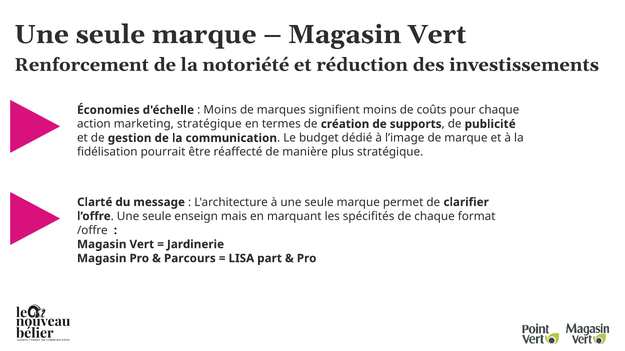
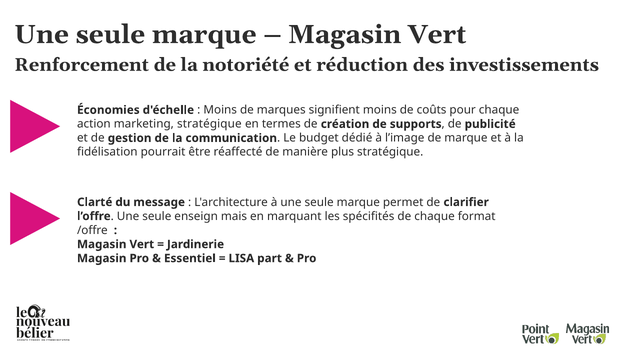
Parcours: Parcours -> Essentiel
